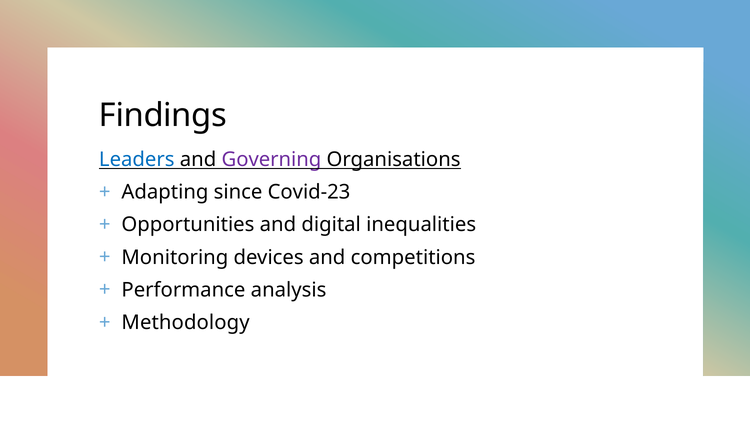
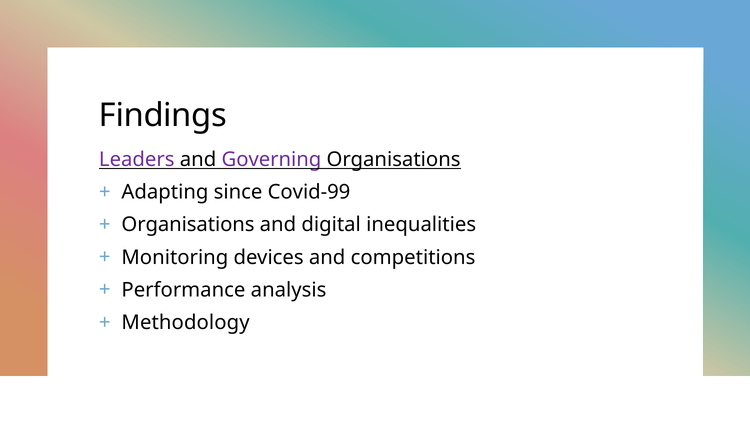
Leaders colour: blue -> purple
Covid-23: Covid-23 -> Covid-99
Opportunities at (188, 225): Opportunities -> Organisations
